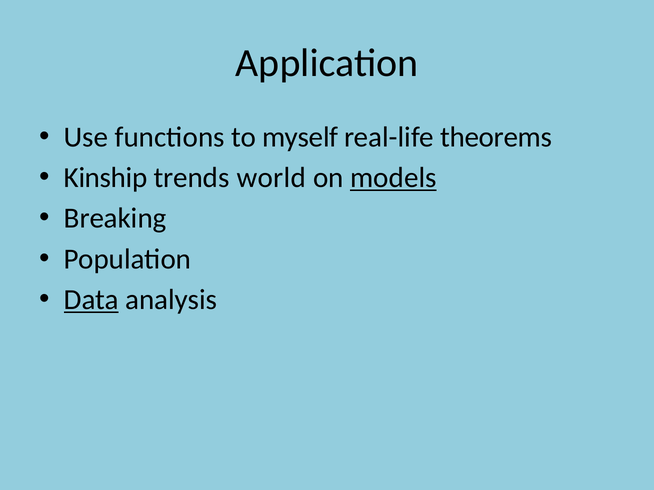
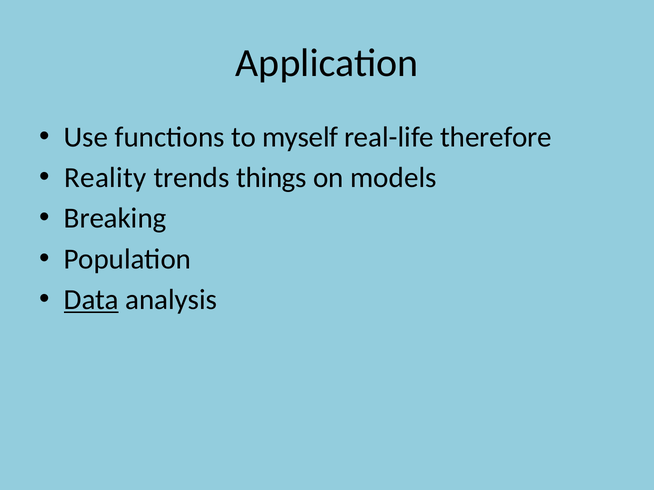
theorems: theorems -> therefore
Kinship: Kinship -> Reality
world: world -> things
models underline: present -> none
